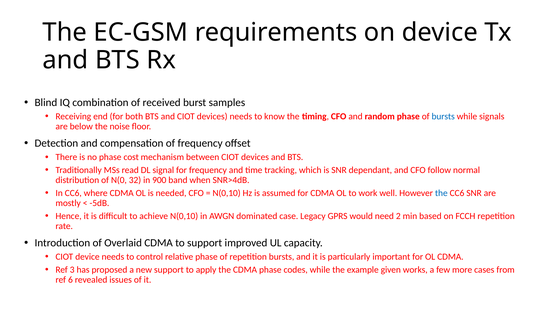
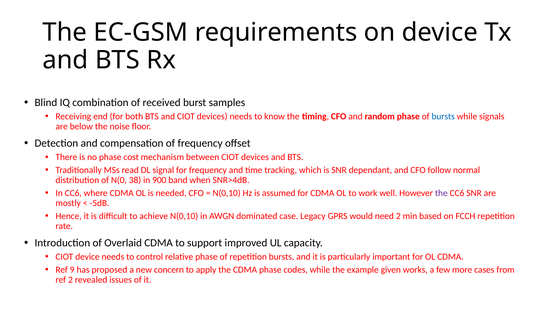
32: 32 -> 38
the at (441, 193) colour: blue -> purple
3: 3 -> 9
new support: support -> concern
ref 6: 6 -> 2
